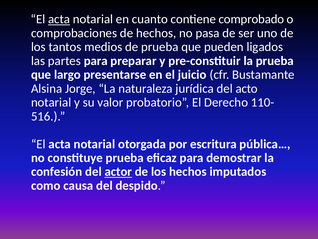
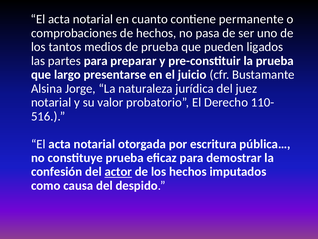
acta at (59, 19) underline: present -> none
comprobado: comprobado -> permanente
acto: acto -> juez
